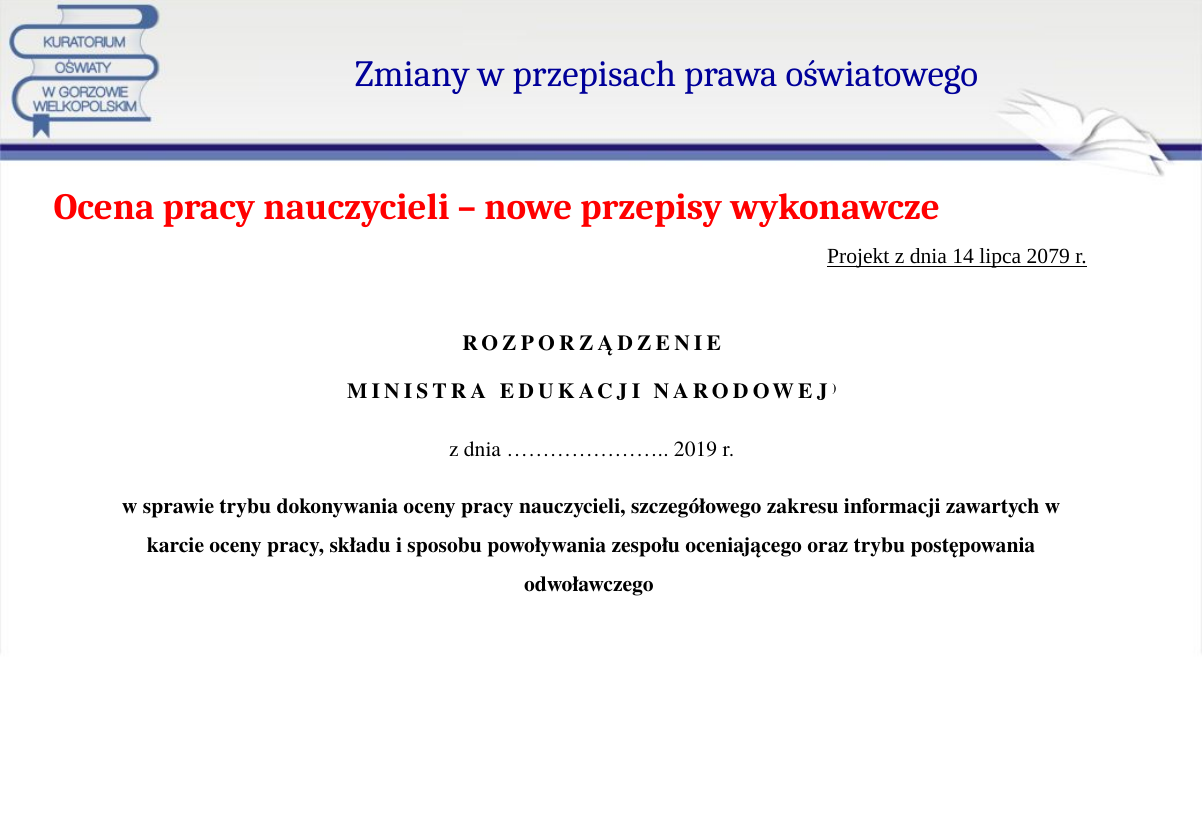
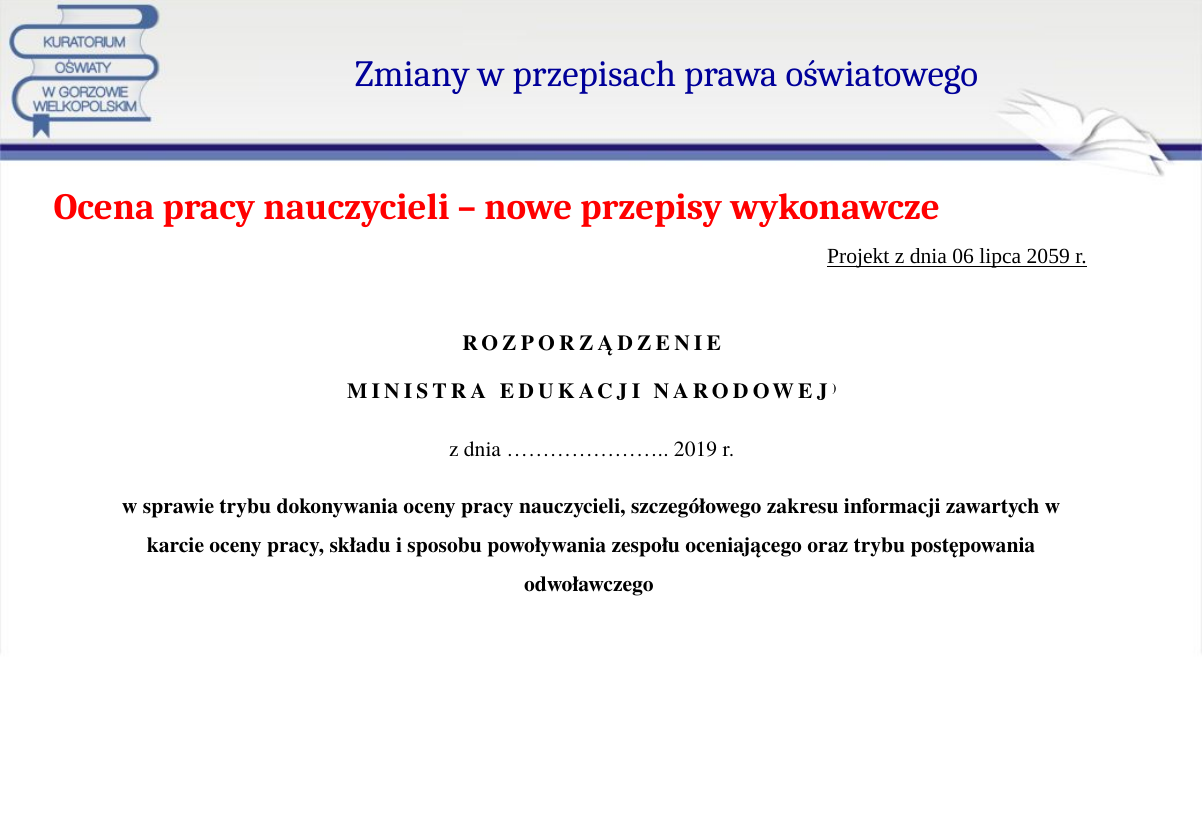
14: 14 -> 06
2079: 2079 -> 2059
